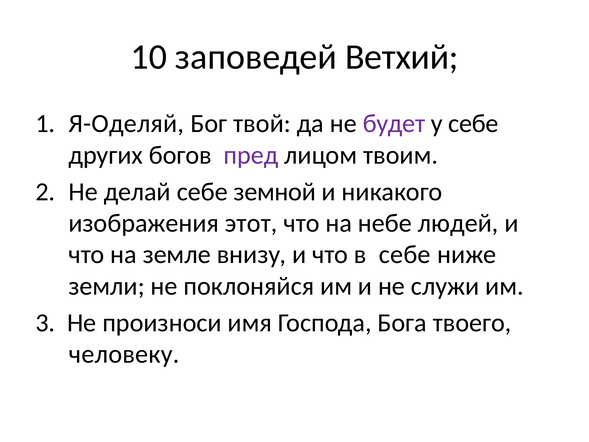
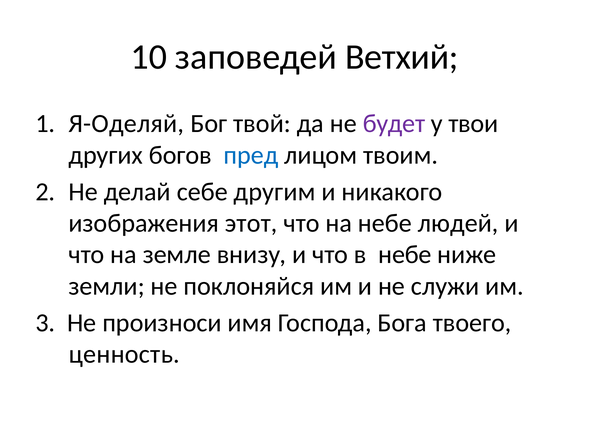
у себе: себе -> твои
пред colour: purple -> blue
земной: земной -> другим
в себе: себе -> небе
человеку: человеку -> ценность
